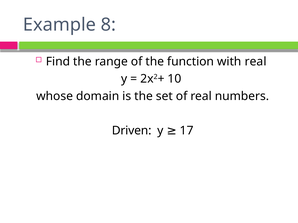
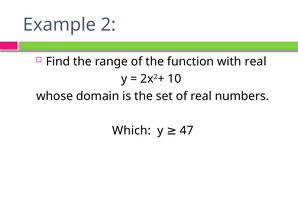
8: 8 -> 2
Driven: Driven -> Which
17: 17 -> 47
